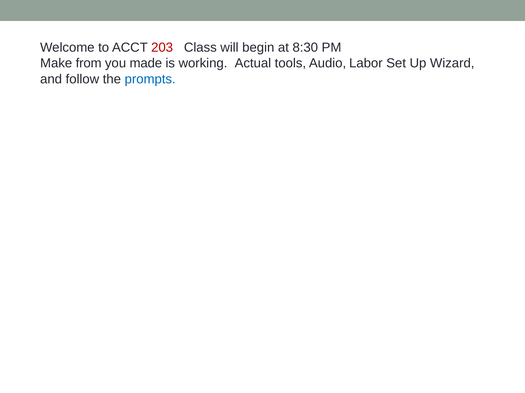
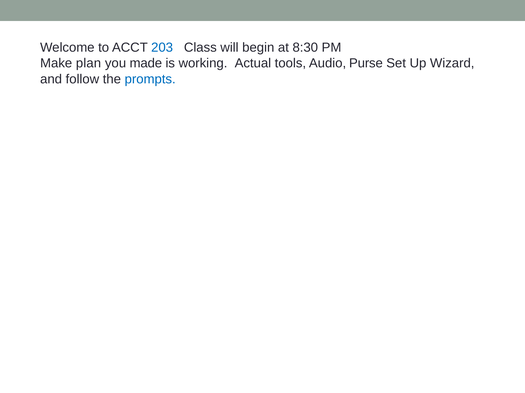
203 colour: red -> blue
from: from -> plan
Labor: Labor -> Purse
